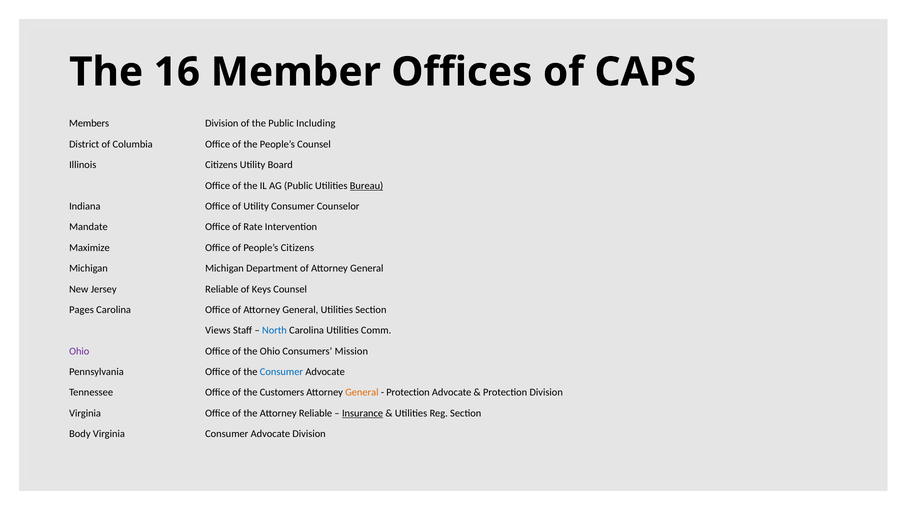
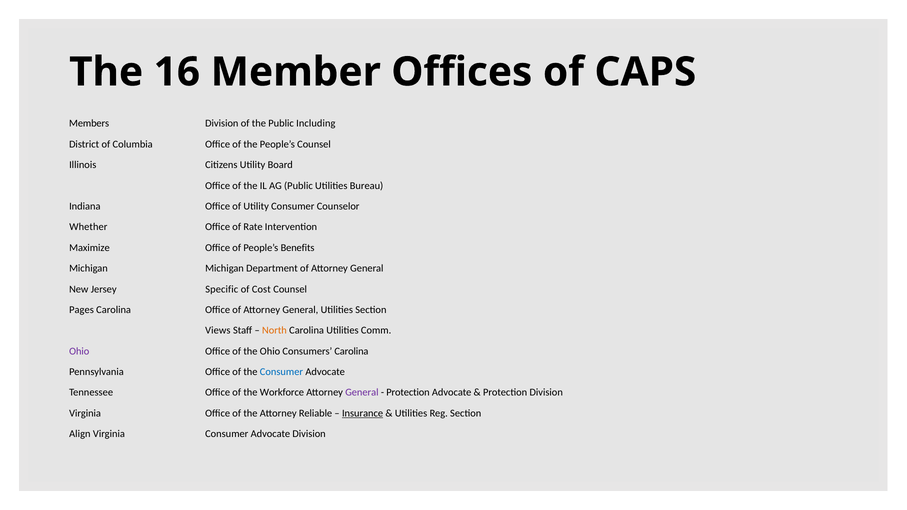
Bureau underline: present -> none
Mandate: Mandate -> Whether
People’s Citizens: Citizens -> Benefits
Jersey Reliable: Reliable -> Specific
Keys: Keys -> Cost
North colour: blue -> orange
Consumers Mission: Mission -> Carolina
Customers: Customers -> Workforce
General at (362, 393) colour: orange -> purple
Body: Body -> Align
